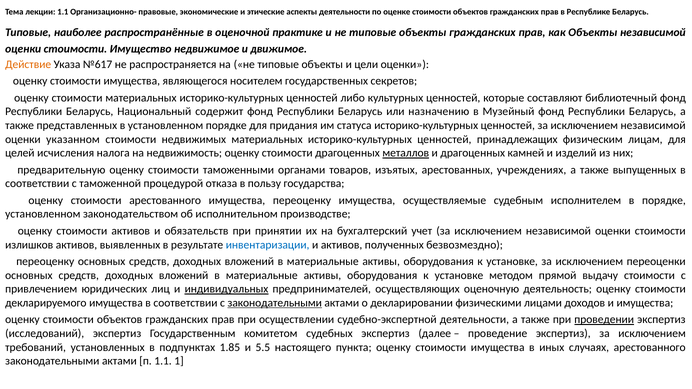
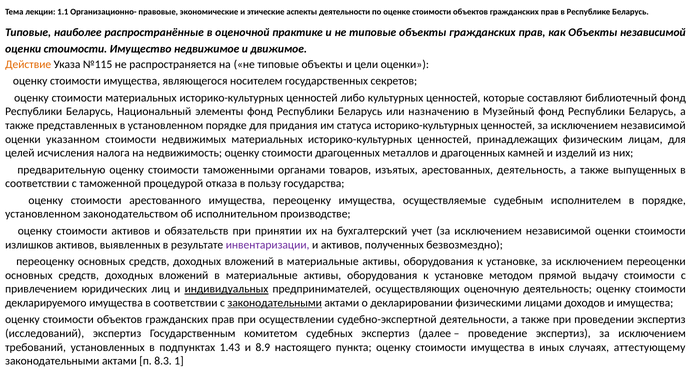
№617: №617 -> №115
содержит: содержит -> элементы
металлов underline: present -> none
арестованных учреждениях: учреждениях -> деятельность
инвентаризации colour: blue -> purple
проведении underline: present -> none
1.85: 1.85 -> 1.43
5.5: 5.5 -> 8.9
случаях арестованного: арестованного -> аттестующему
п 1.1: 1.1 -> 8.3
